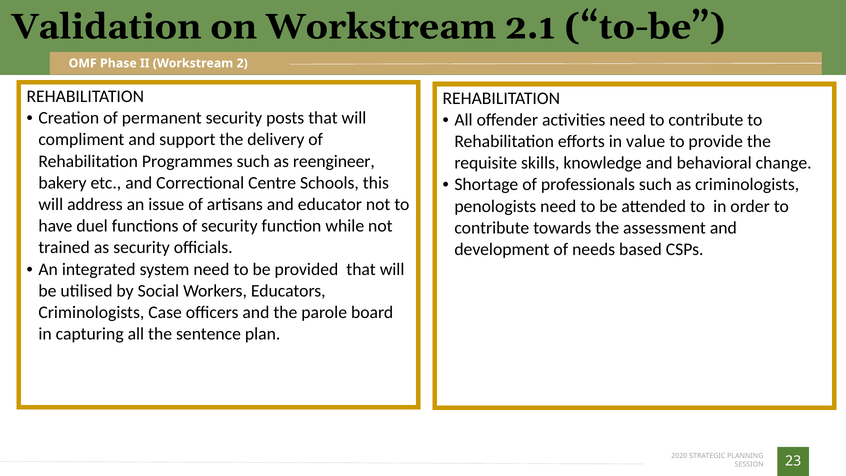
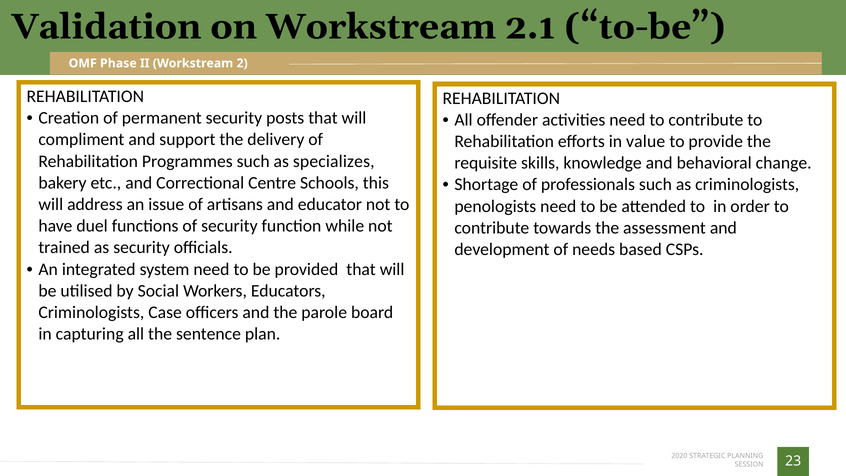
reengineer: reengineer -> specializes
